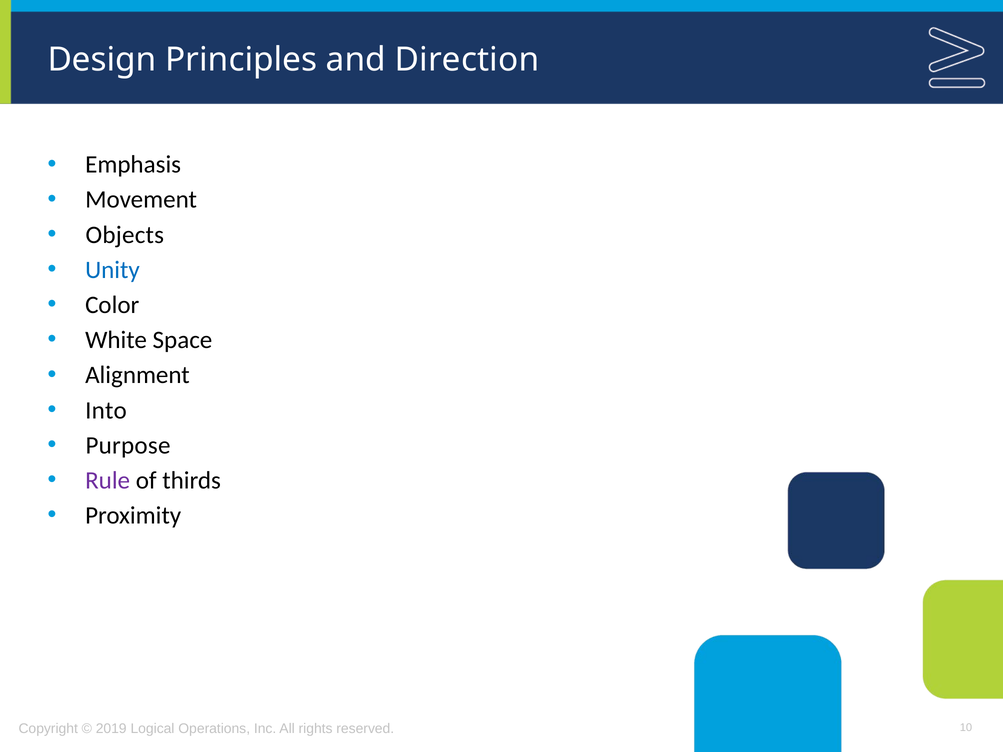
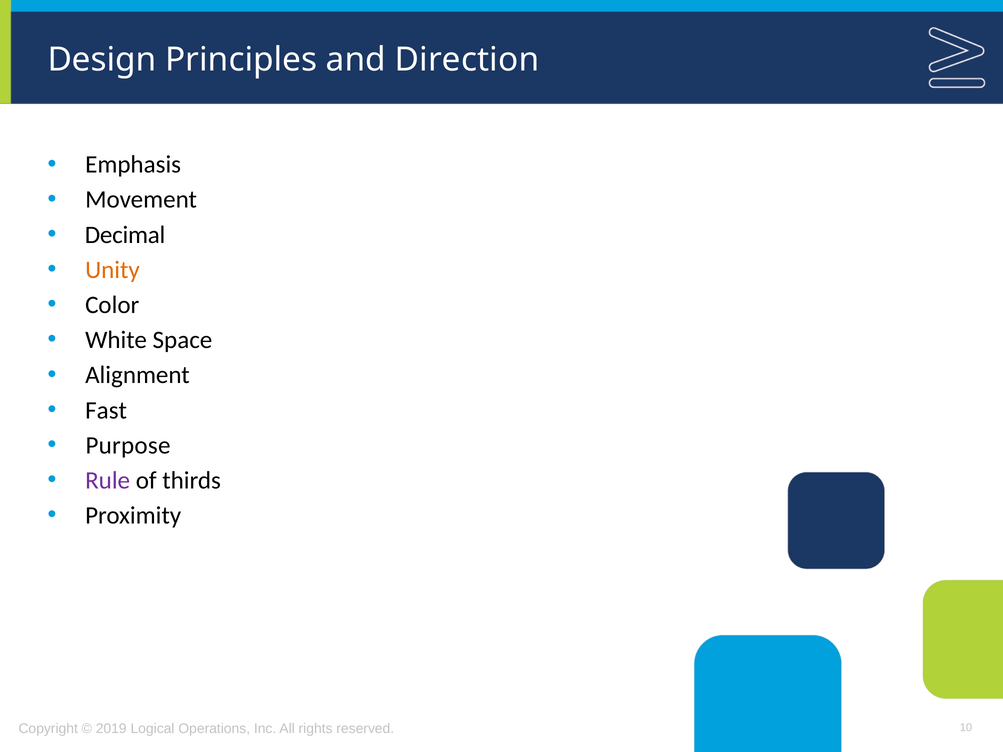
Objects: Objects -> Decimal
Unity colour: blue -> orange
Into: Into -> Fast
